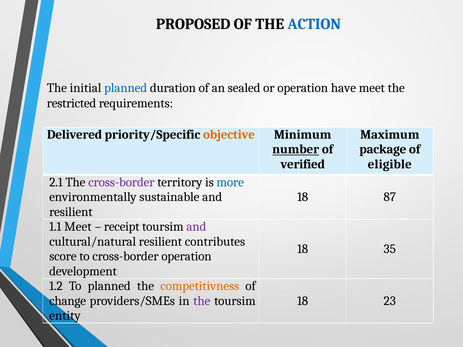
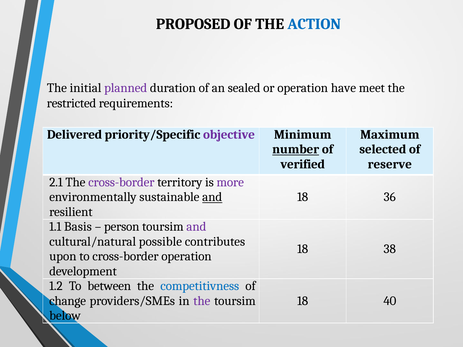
planned at (126, 88) colour: blue -> purple
objective colour: orange -> purple
package: package -> selected
eligible: eligible -> reserve
more colour: blue -> purple
and at (212, 197) underline: none -> present
87: 87 -> 36
1.1 Meet: Meet -> Basis
receipt: receipt -> person
cultural/natural resilient: resilient -> possible
35: 35 -> 38
score: score -> upon
To planned: planned -> between
competitivness colour: orange -> blue
23: 23 -> 40
entity: entity -> below
